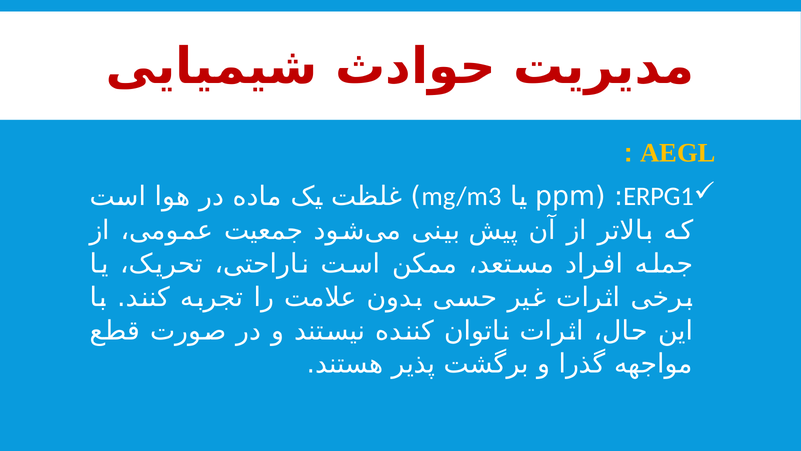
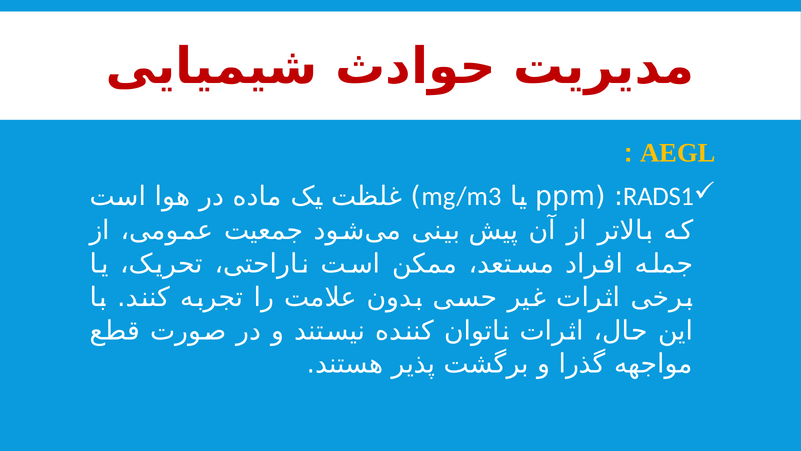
ERPG1: ERPG1 -> RADS1
